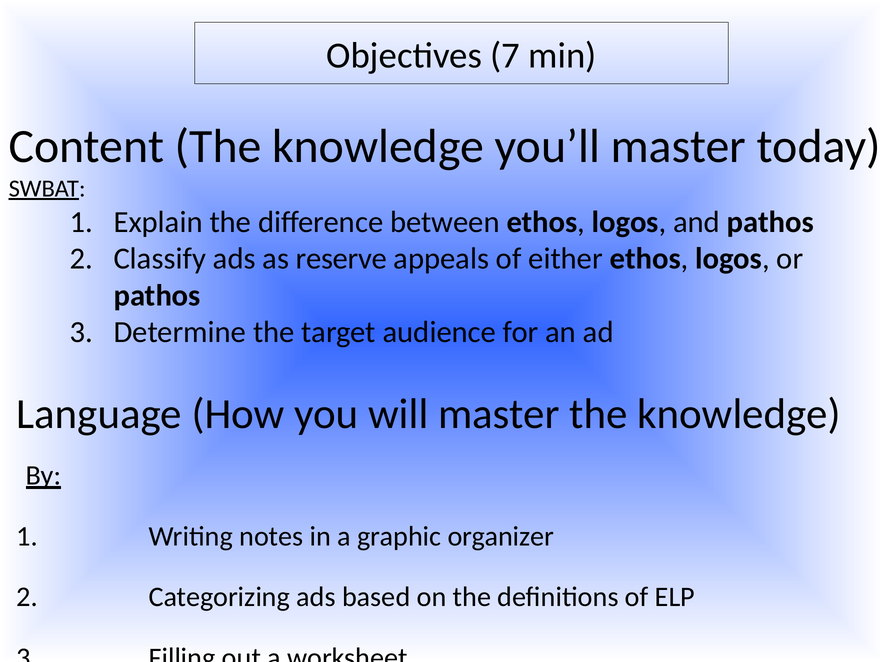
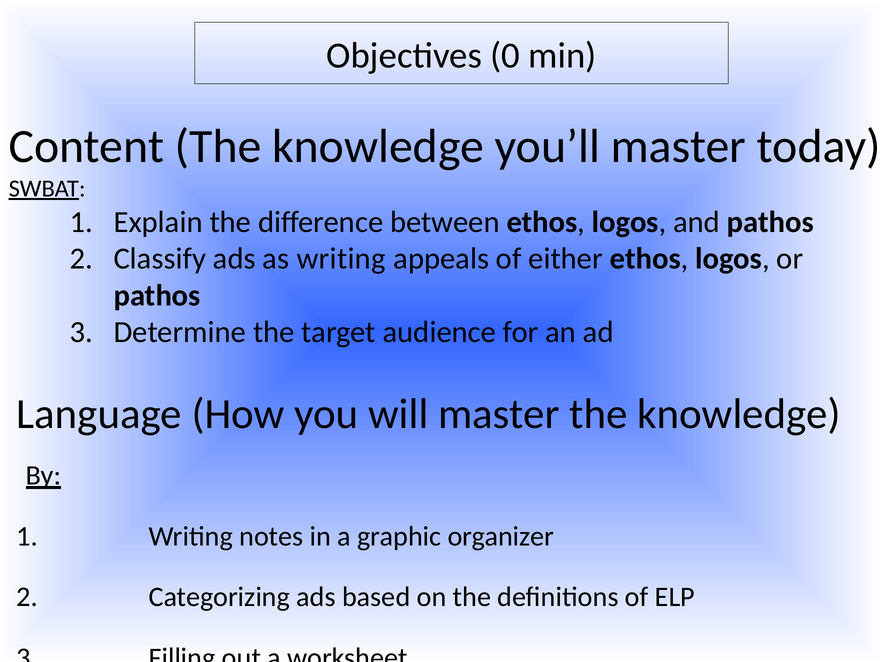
7: 7 -> 0
as reserve: reserve -> writing
